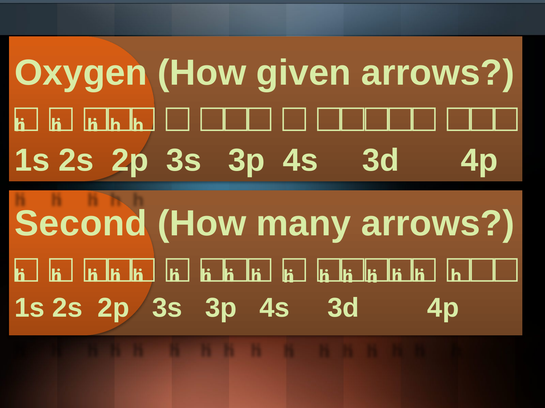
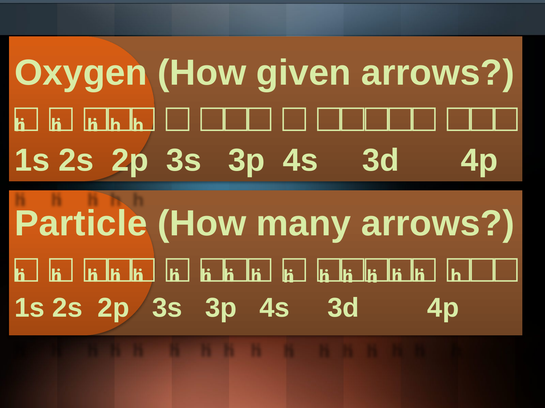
Second: Second -> Particle
